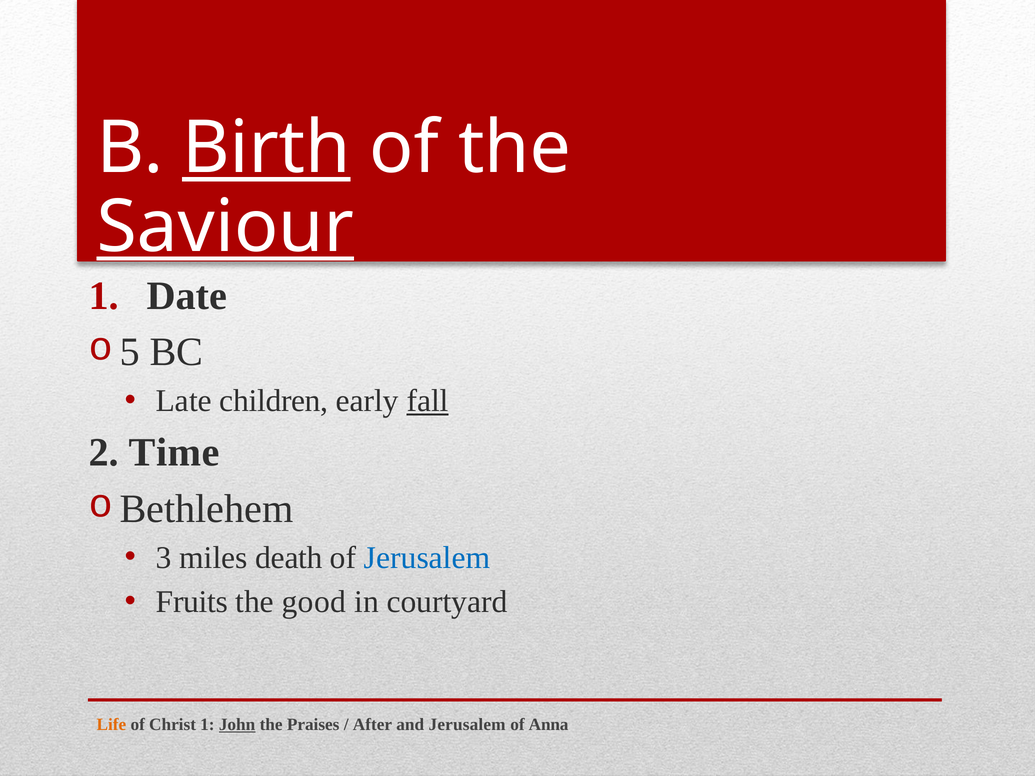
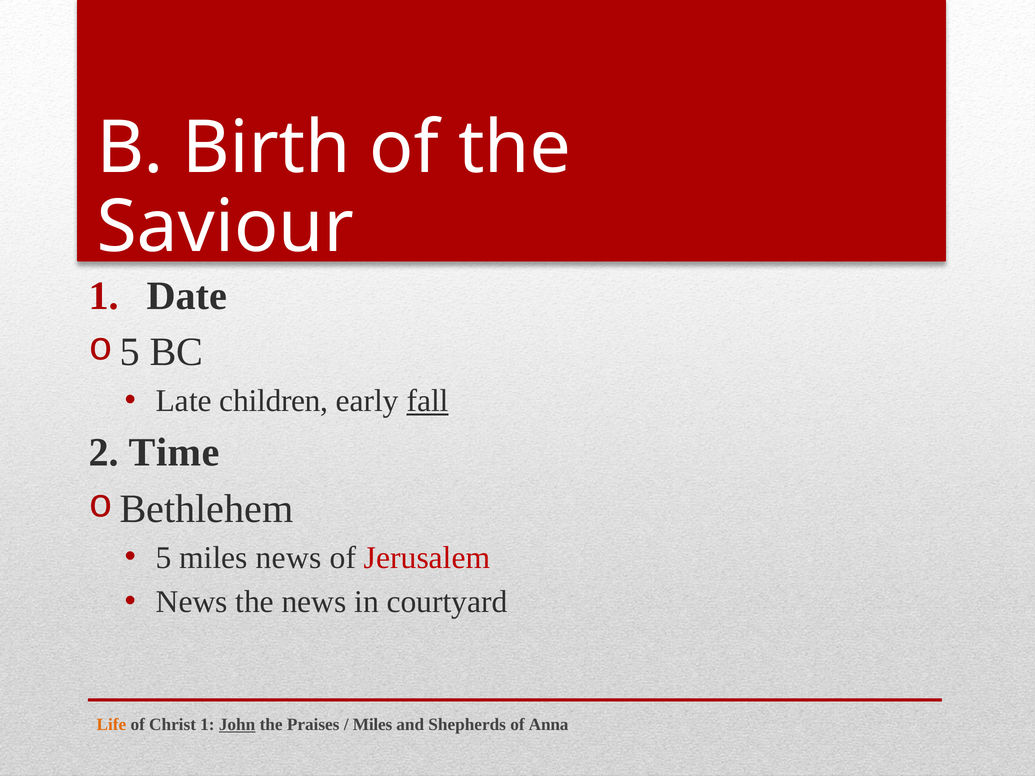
Birth underline: present -> none
Saviour underline: present -> none
3: 3 -> 5
miles death: death -> news
Jerusalem at (427, 558) colour: blue -> red
Fruits at (192, 602): Fruits -> News
the good: good -> news
After at (372, 725): After -> Miles
and Jerusalem: Jerusalem -> Shepherds
